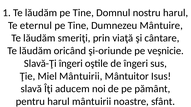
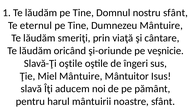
nostru harul: harul -> sfânt
Slavă-Ţi îngeri: îngeri -> oştile
Miel Mântuirii: Mântuirii -> Mântuire
